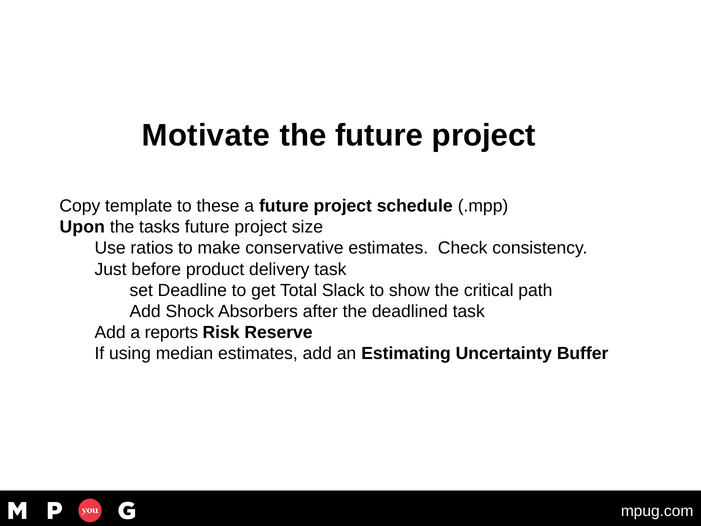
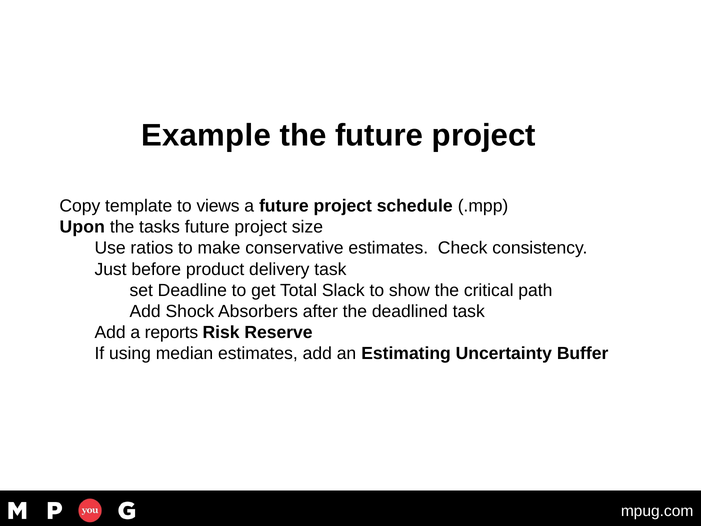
Motivate: Motivate -> Example
these: these -> views
